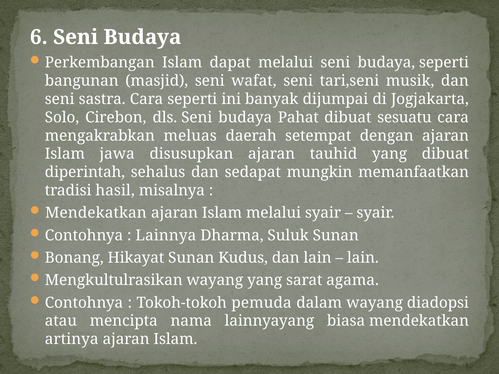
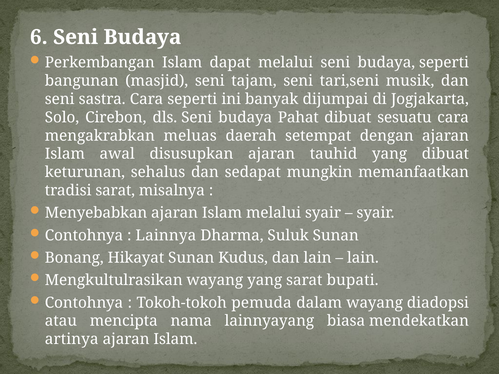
wafat: wafat -> tajam
jawa: jawa -> awal
diperintah: diperintah -> keturunan
tradisi hasil: hasil -> sarat
Mendekatkan at (96, 213): Mendekatkan -> Menyebabkan
agama: agama -> bupati
